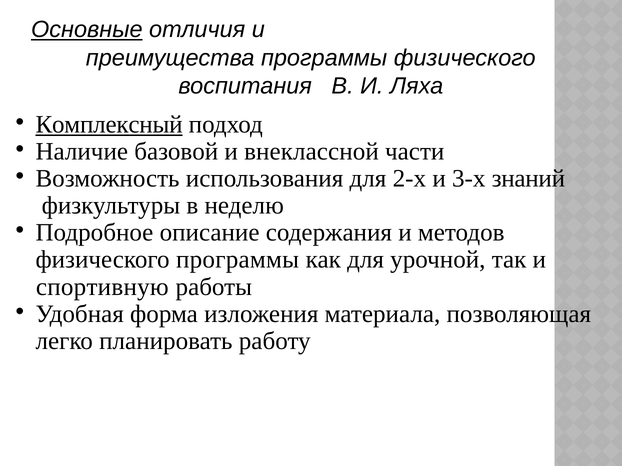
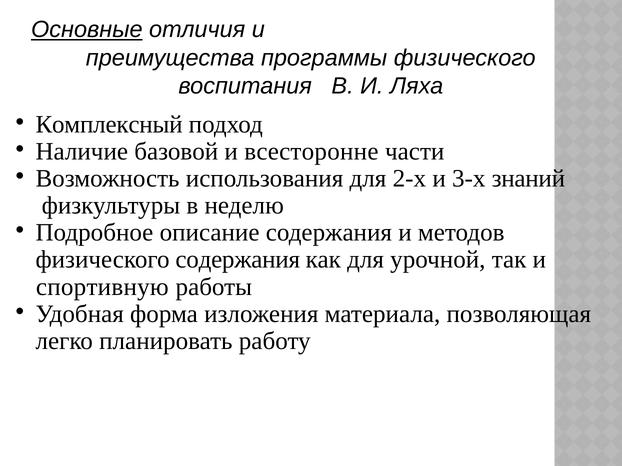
Комплексный underline: present -> none
внеклассной: внеклассной -> всесторонне
физического программы: программы -> содержания
